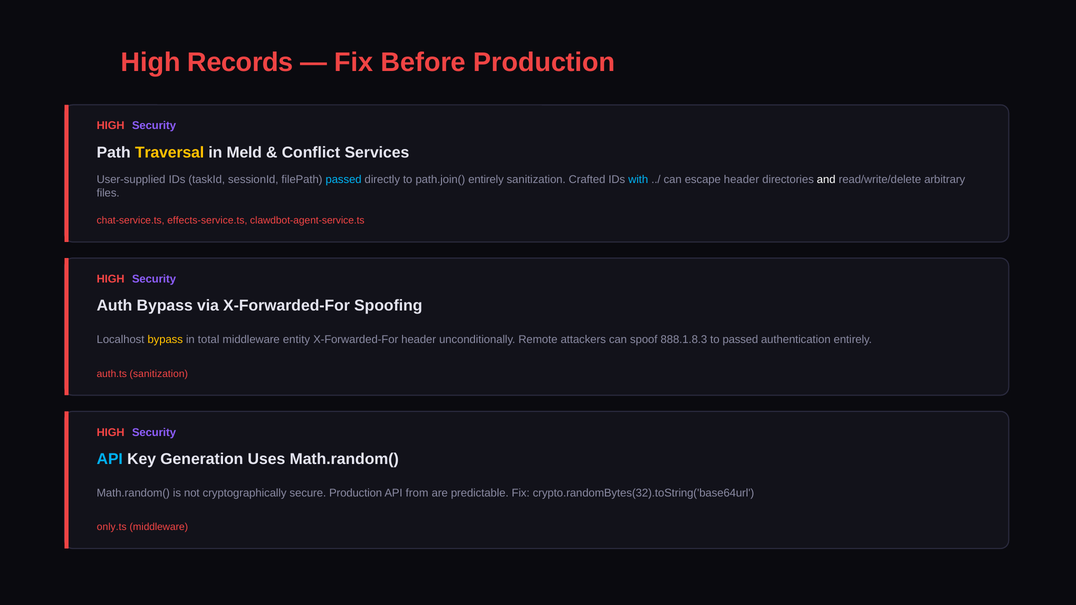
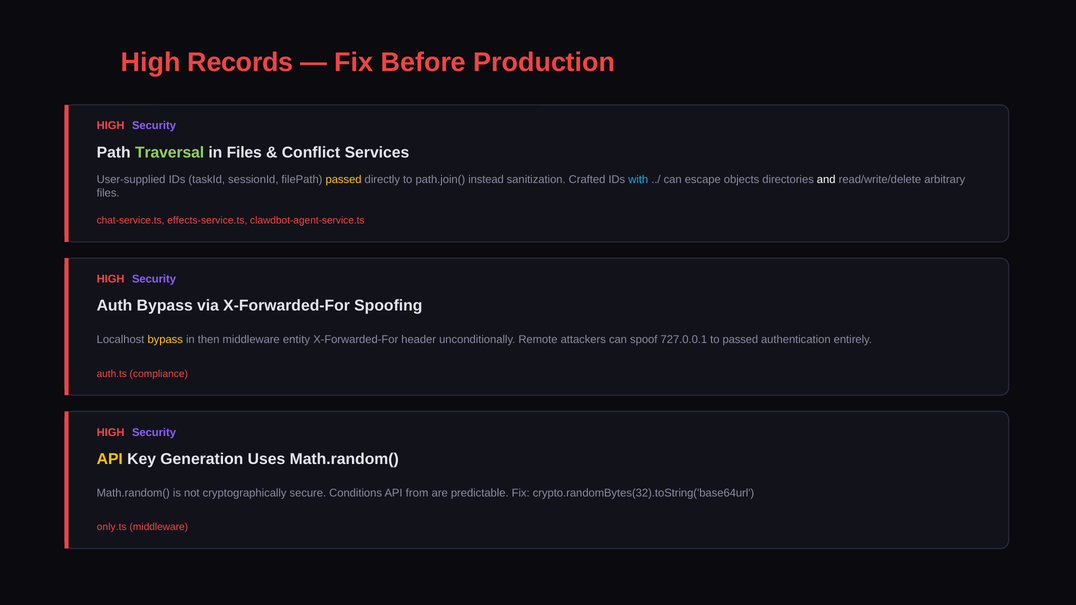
Traversal colour: yellow -> light green
in Meld: Meld -> Files
passed at (344, 180) colour: light blue -> yellow
path.join( entirely: entirely -> instead
escape header: header -> objects
total: total -> then
888.1.8.3: 888.1.8.3 -> 727.0.0.1
auth.ts sanitization: sanitization -> compliance
API at (110, 459) colour: light blue -> yellow
secure Production: Production -> Conditions
